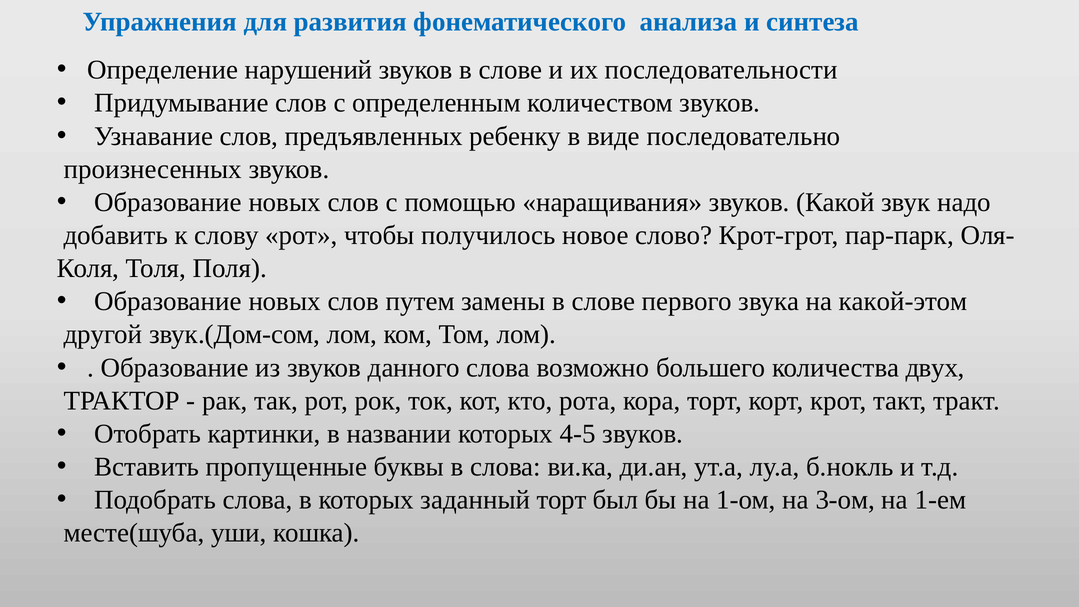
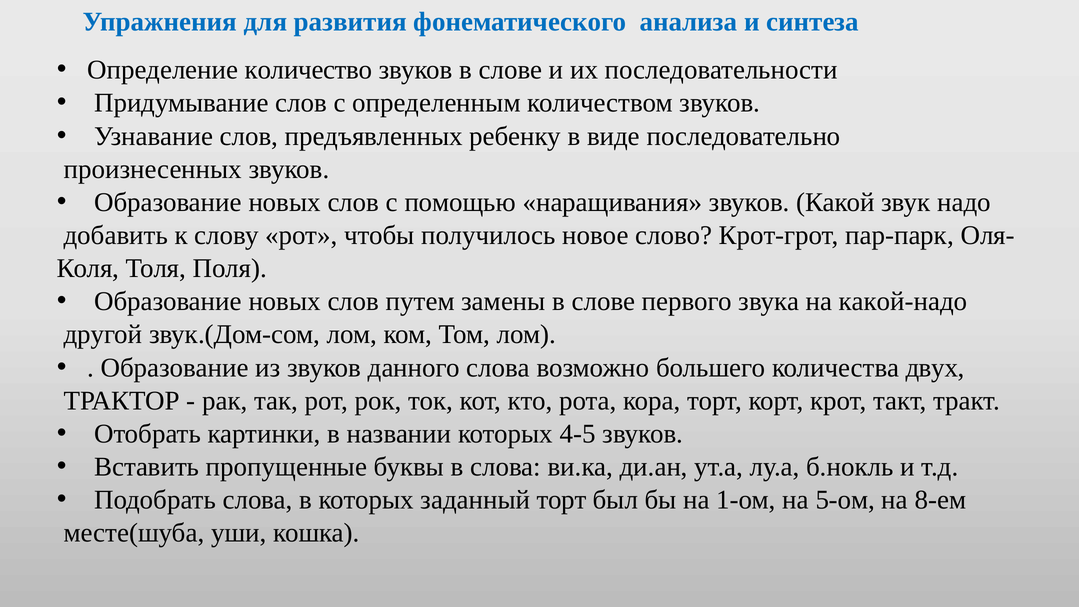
нарушений: нарушений -> количество
какой-этом: какой-этом -> какой-надо
3-ом: 3-ом -> 5-ом
1-ем: 1-ем -> 8-ем
